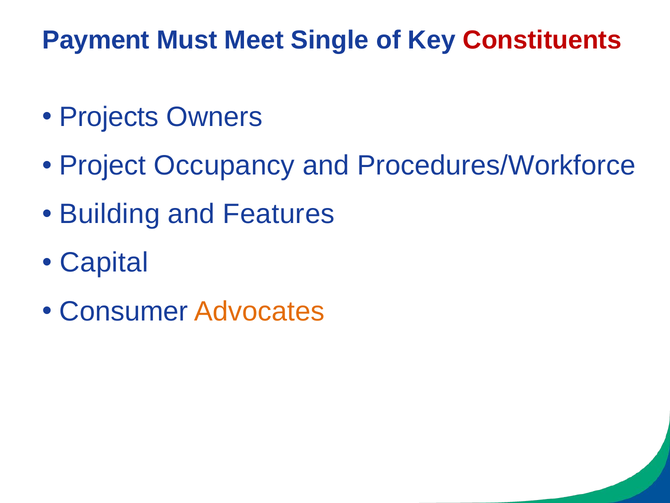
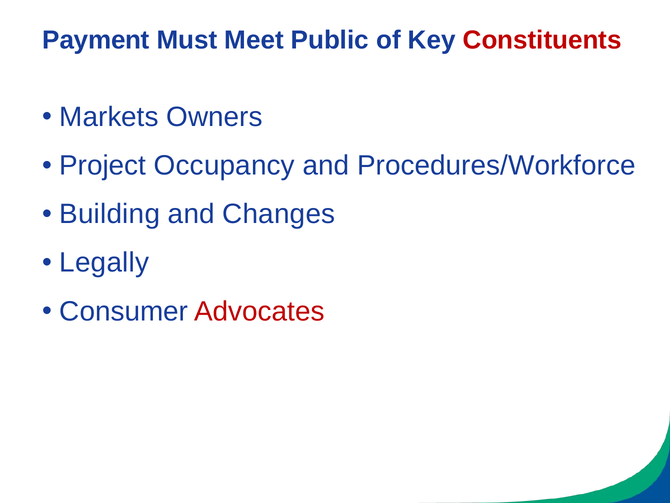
Single: Single -> Public
Projects: Projects -> Markets
Features: Features -> Changes
Capital: Capital -> Legally
Advocates colour: orange -> red
